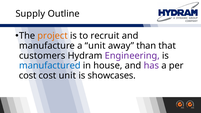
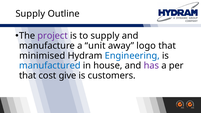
project colour: orange -> purple
to recruit: recruit -> supply
than: than -> logo
customers: customers -> minimised
Engineering colour: purple -> blue
cost at (28, 76): cost -> that
cost unit: unit -> give
showcases: showcases -> customers
